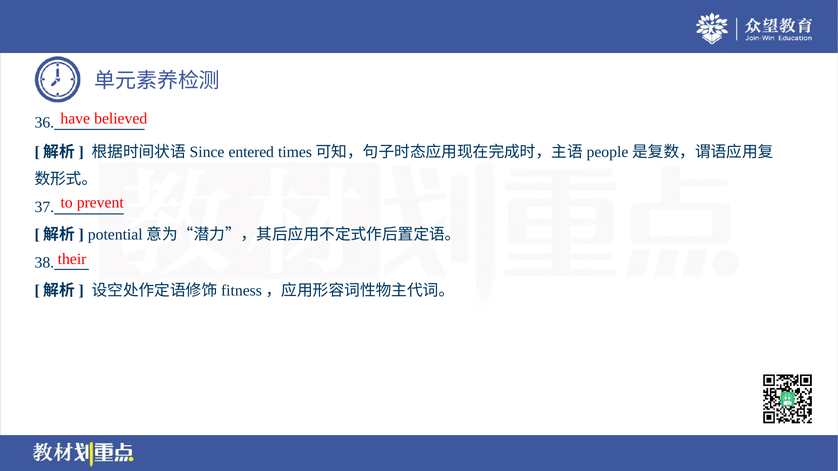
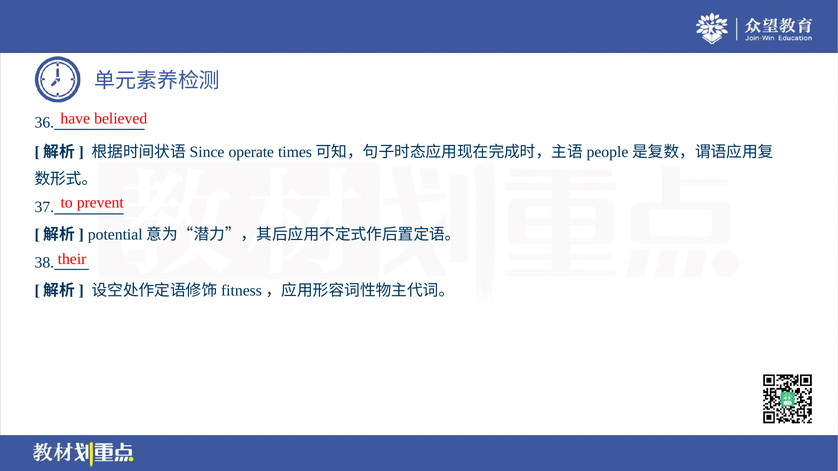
entered: entered -> operate
